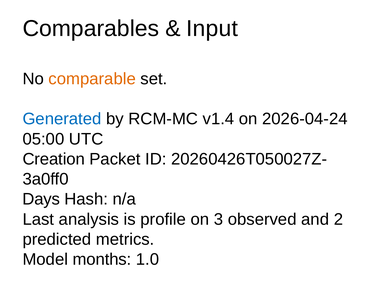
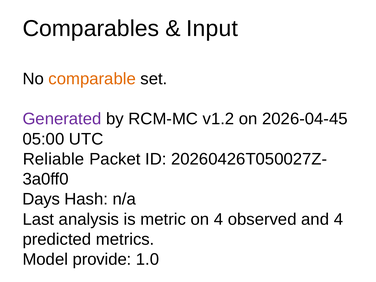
Generated colour: blue -> purple
v1.4: v1.4 -> v1.2
2026-04-24: 2026-04-24 -> 2026-04-45
Creation: Creation -> Reliable
profile: profile -> metric
on 3: 3 -> 4
and 2: 2 -> 4
months: months -> provide
